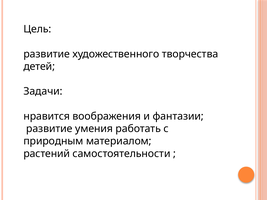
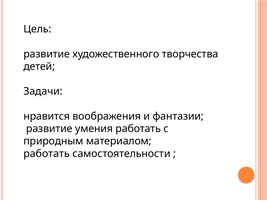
растений at (47, 154): растений -> работать
